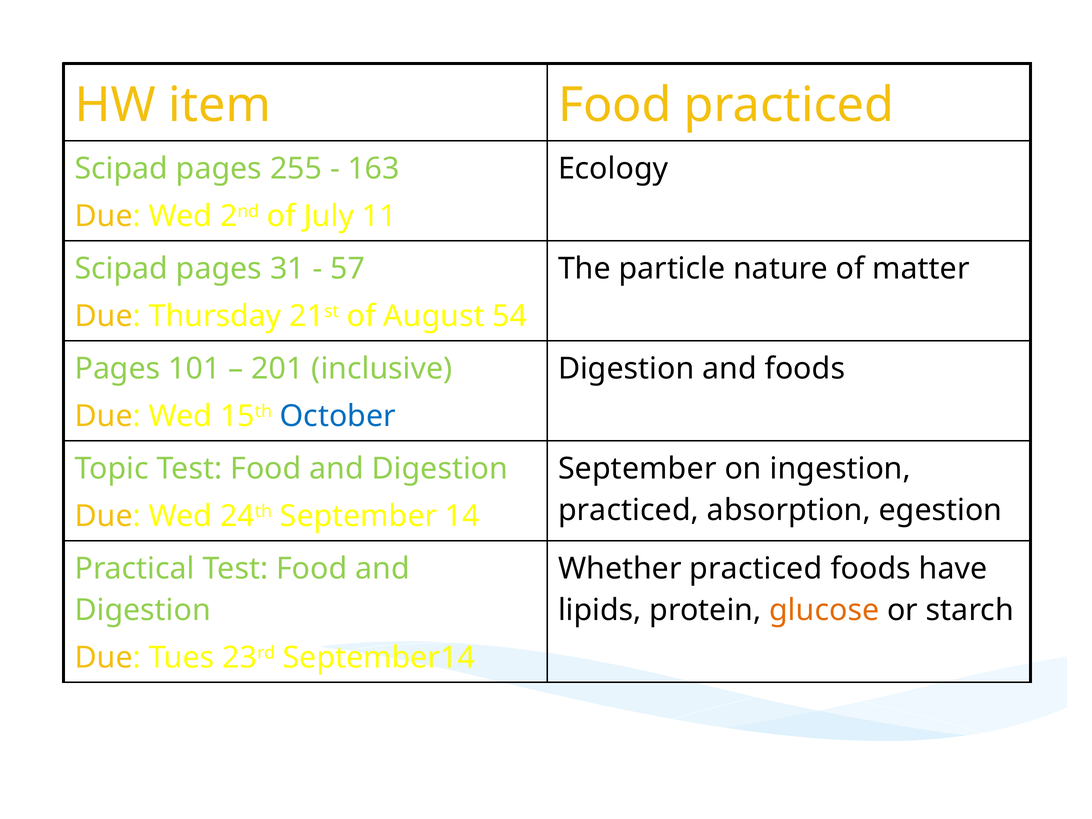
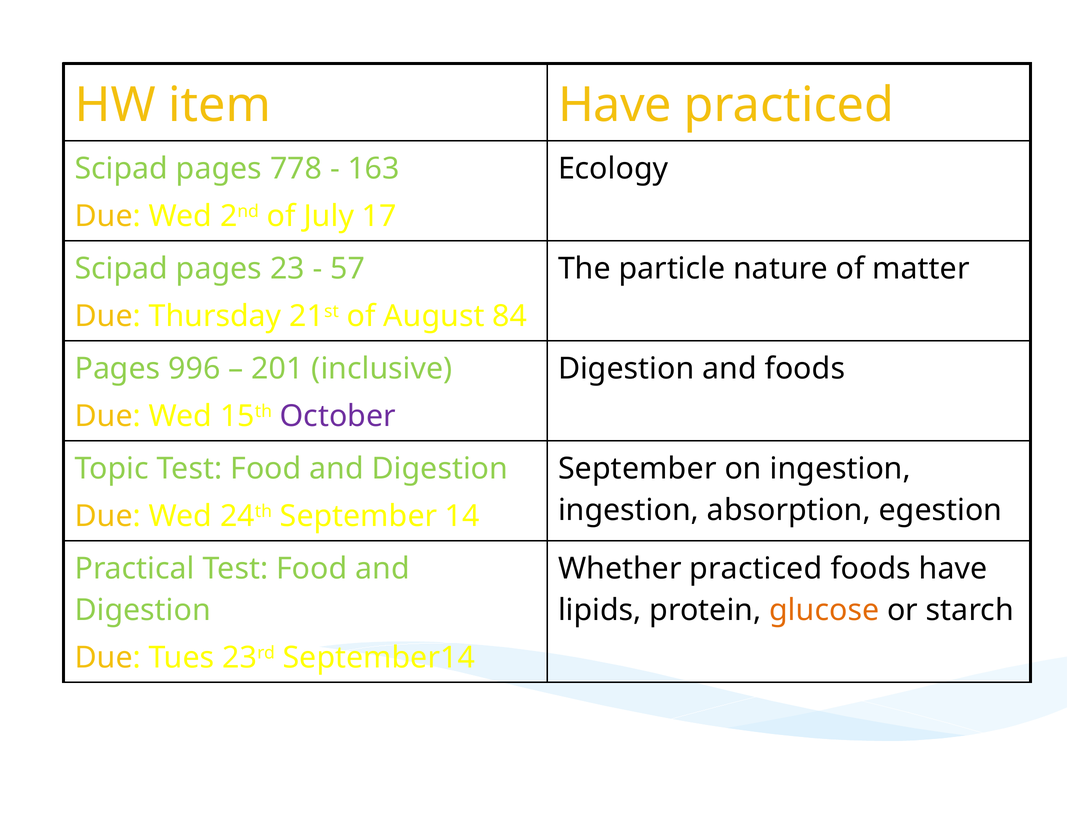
item Food: Food -> Have
255: 255 -> 778
11: 11 -> 17
31: 31 -> 23
54: 54 -> 84
101: 101 -> 996
October colour: blue -> purple
practiced at (628, 510): practiced -> ingestion
